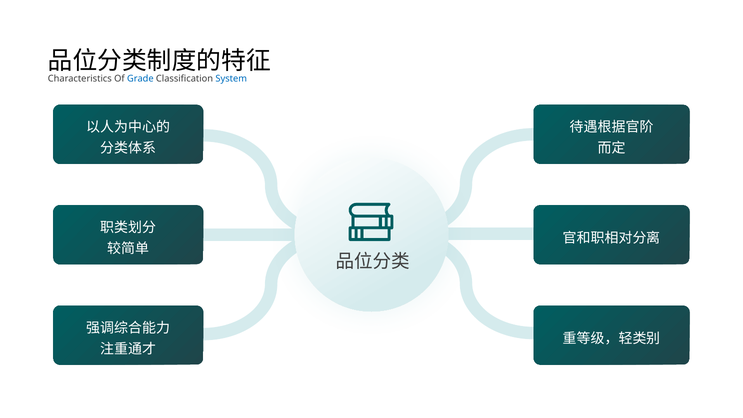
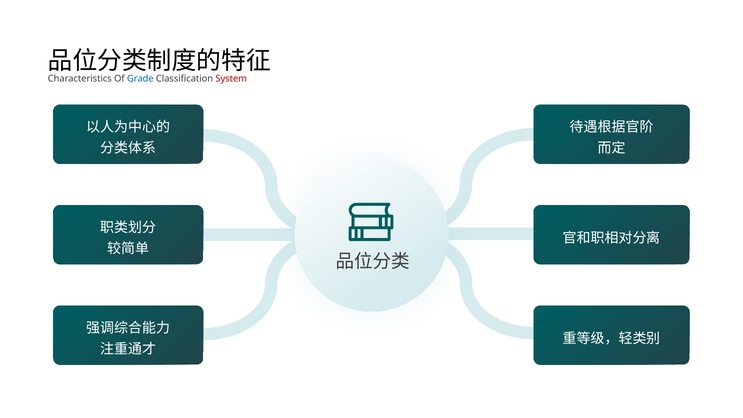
System colour: blue -> red
